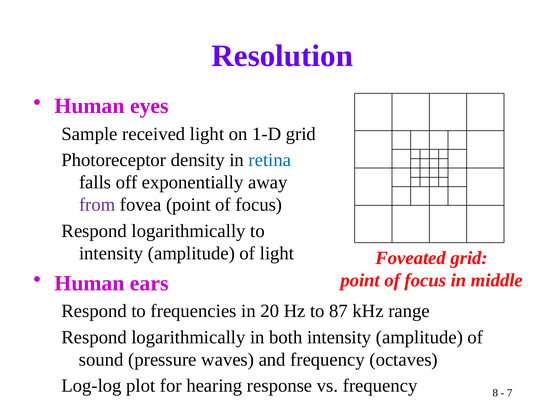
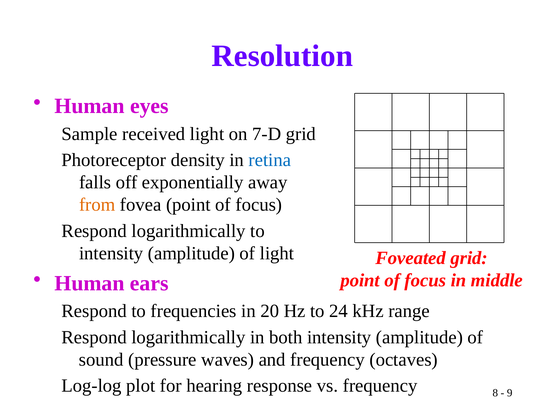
1-D: 1-D -> 7-D
from colour: purple -> orange
87: 87 -> 24
7: 7 -> 9
